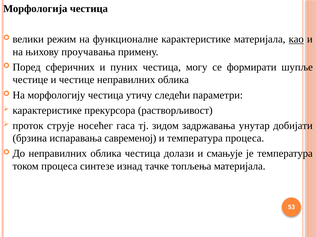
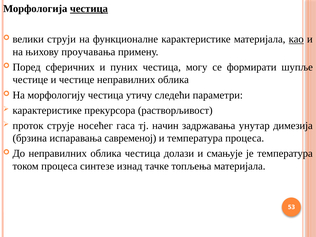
честица at (89, 9) underline: none -> present
режим: режим -> струји
зидом: зидом -> начин
добијати: добијати -> димезија
